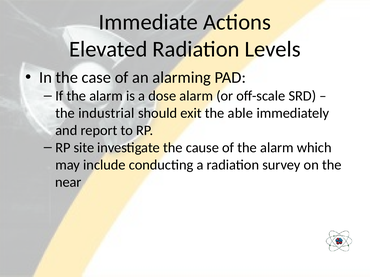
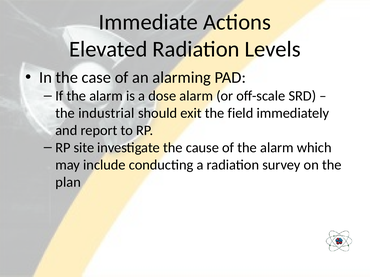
able: able -> field
near: near -> plan
